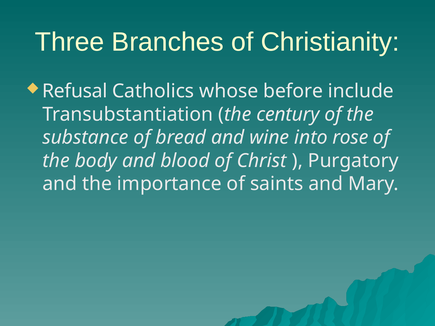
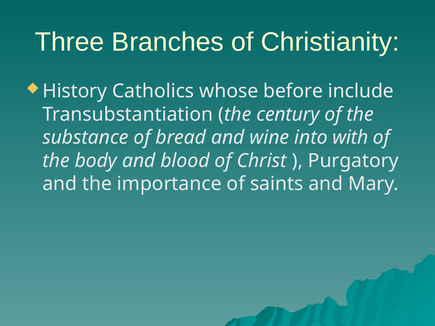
Refusal: Refusal -> History
rose: rose -> with
